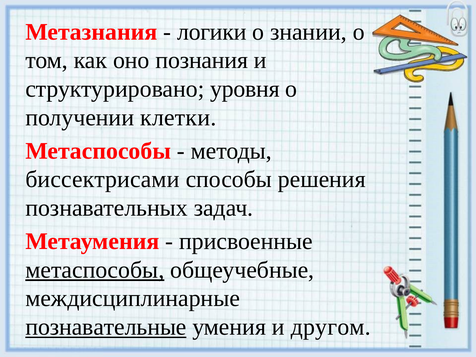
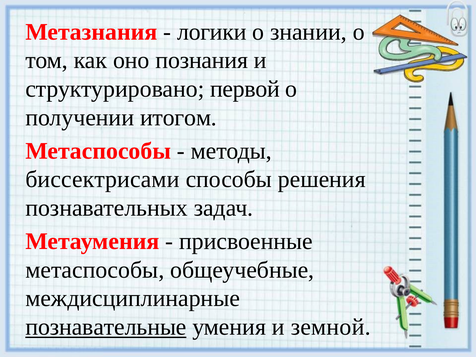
уровня: уровня -> первой
клетки: клетки -> итогом
метаспособы at (95, 270) underline: present -> none
другом: другом -> земной
